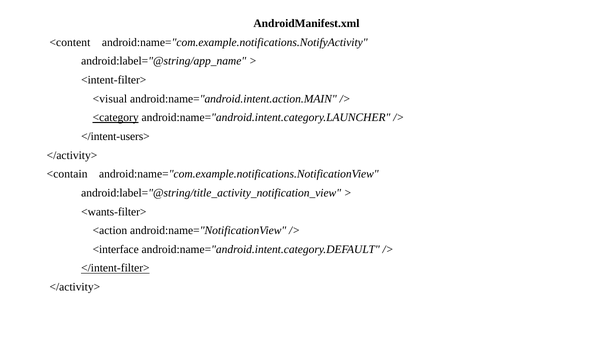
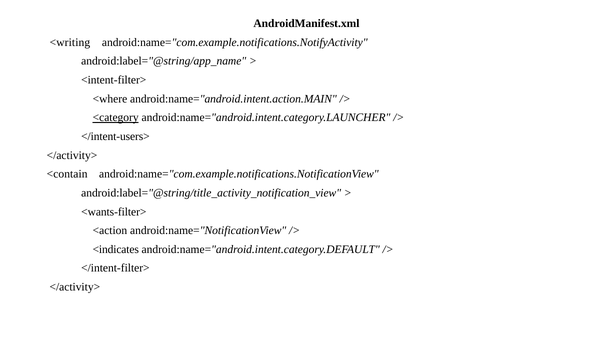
<content: <content -> <writing
<visual: <visual -> <where
<interface: <interface -> <indicates
</intent-filter> underline: present -> none
